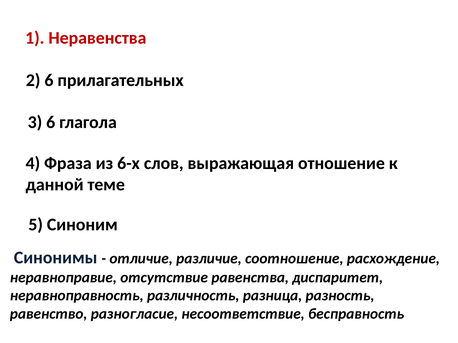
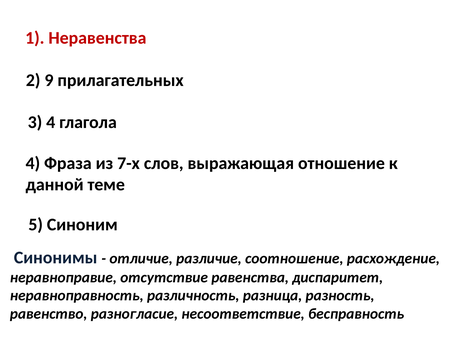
2 6: 6 -> 9
3 6: 6 -> 4
6-х: 6-х -> 7-х
